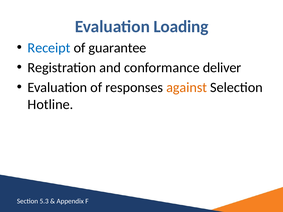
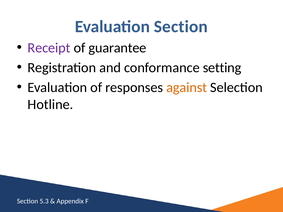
Evaluation Loading: Loading -> Section
Receipt colour: blue -> purple
deliver: deliver -> setting
